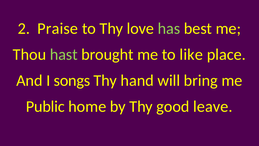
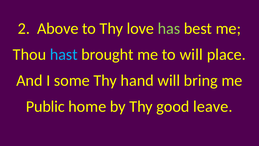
Praise: Praise -> Above
hast colour: light green -> light blue
to like: like -> will
songs: songs -> some
